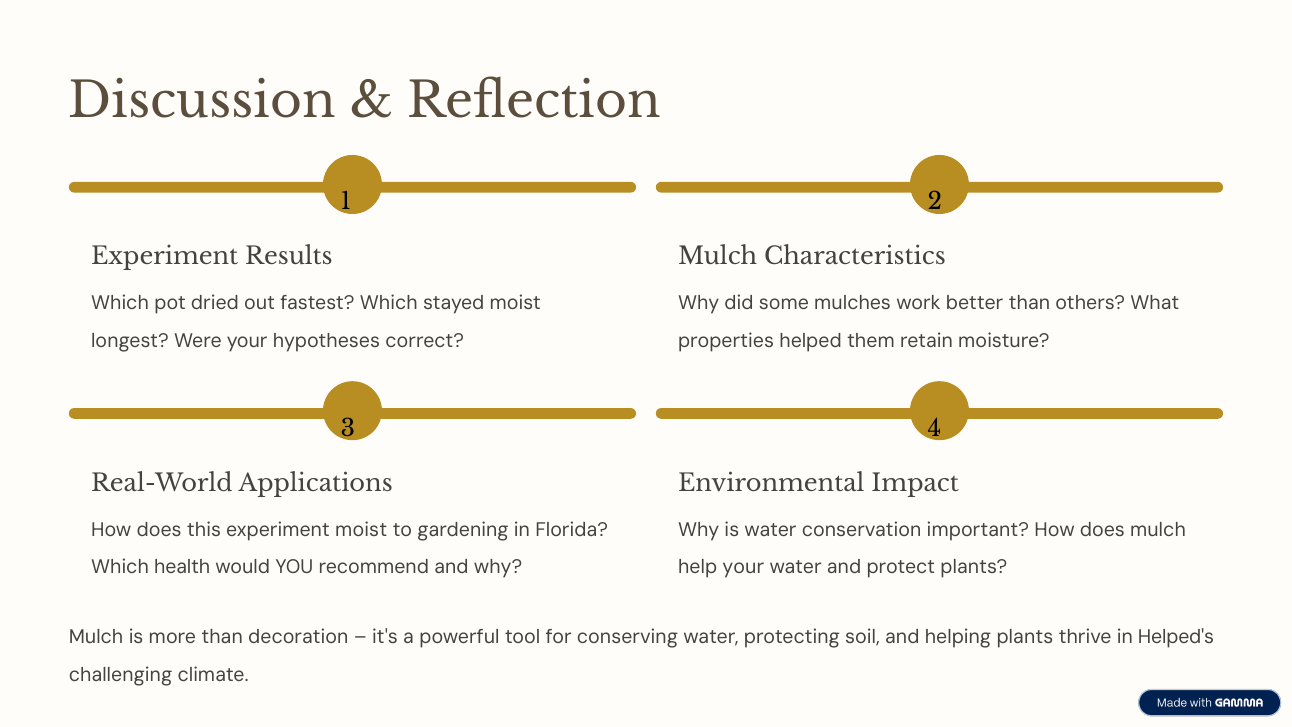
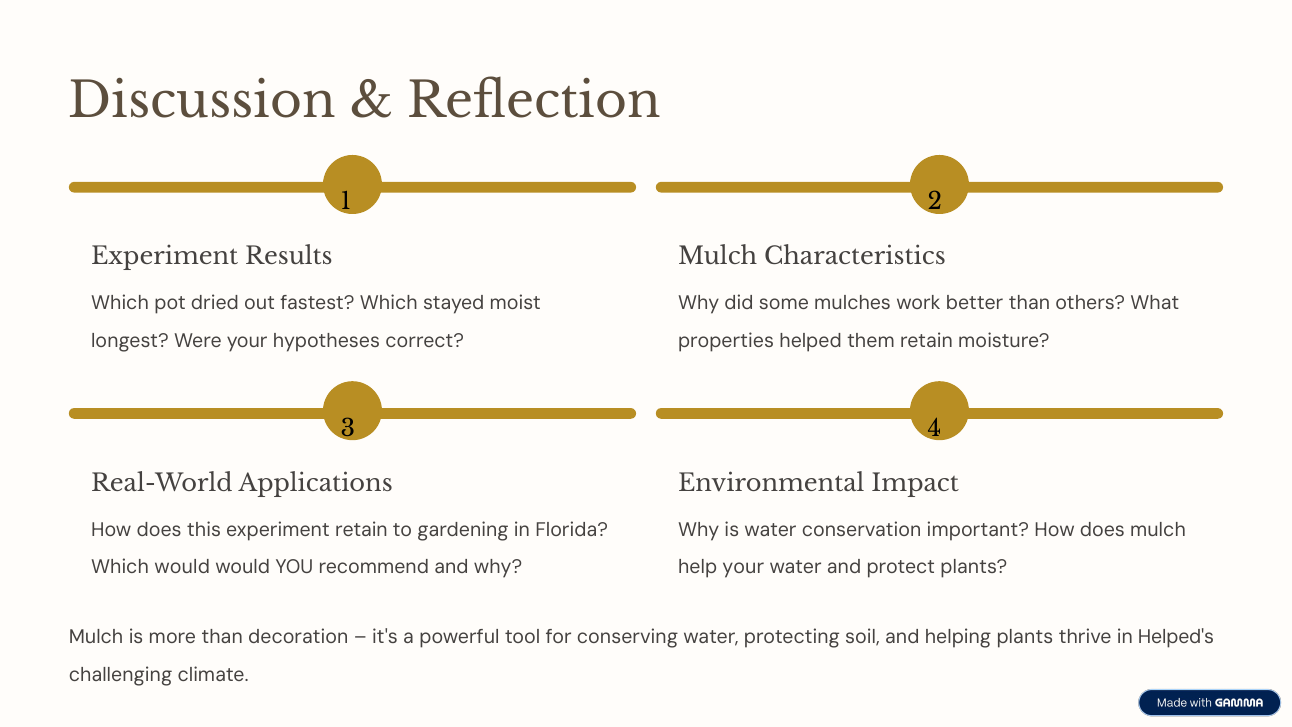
experiment moist: moist -> retain
Which health: health -> would
